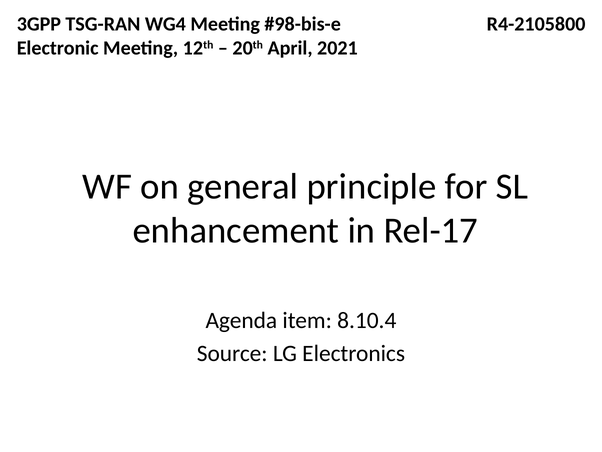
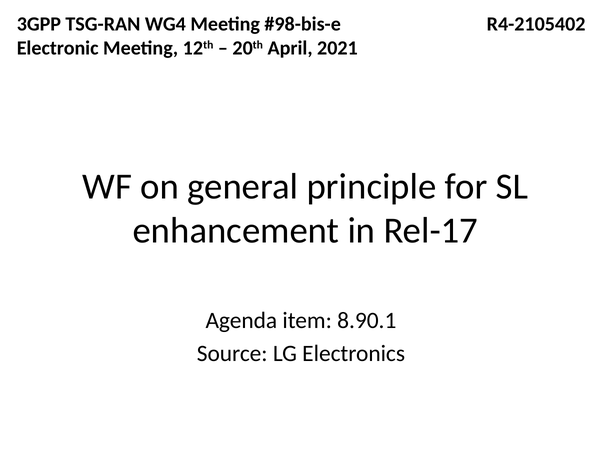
R4-2105800: R4-2105800 -> R4-2105402
8.10.4: 8.10.4 -> 8.90.1
